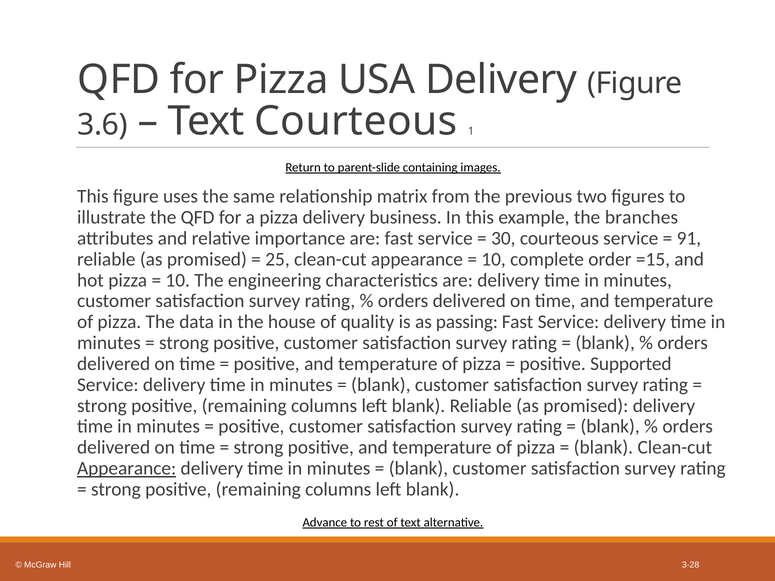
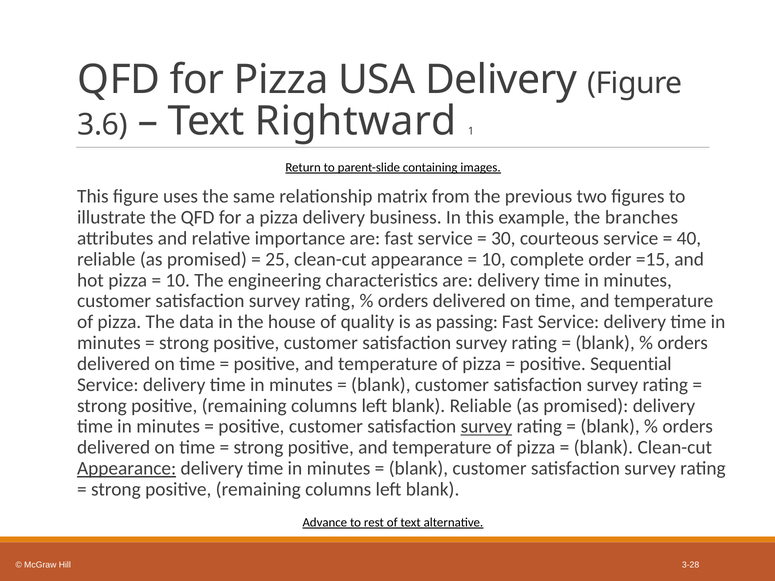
Text Courteous: Courteous -> Rightward
91: 91 -> 40
Supported: Supported -> Sequential
survey at (486, 427) underline: none -> present
